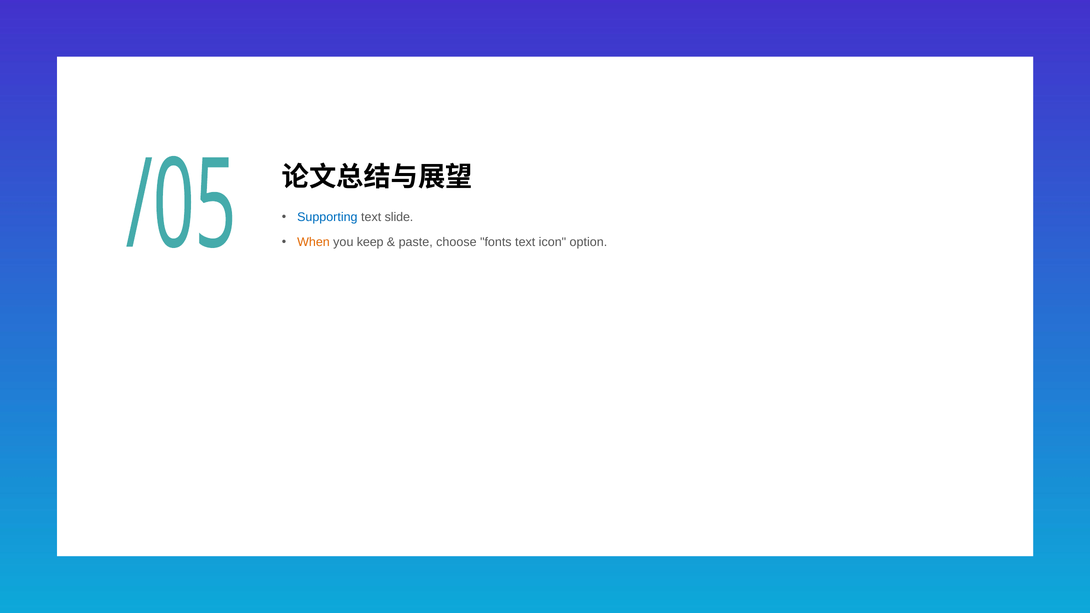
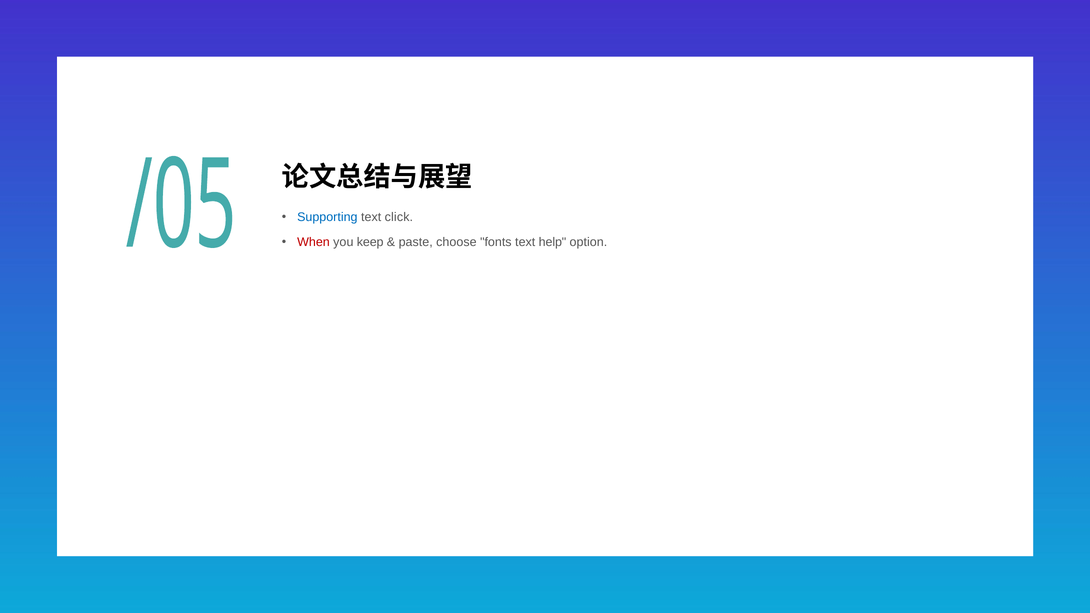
slide: slide -> click
When colour: orange -> red
icon: icon -> help
